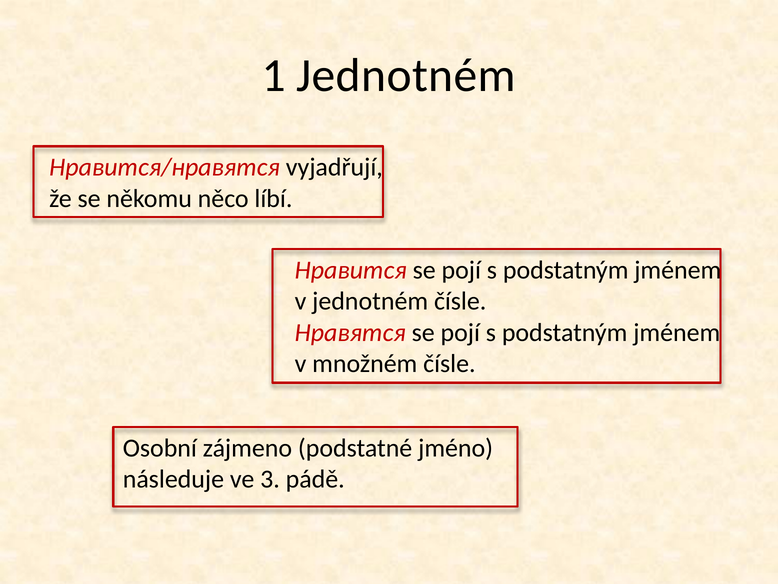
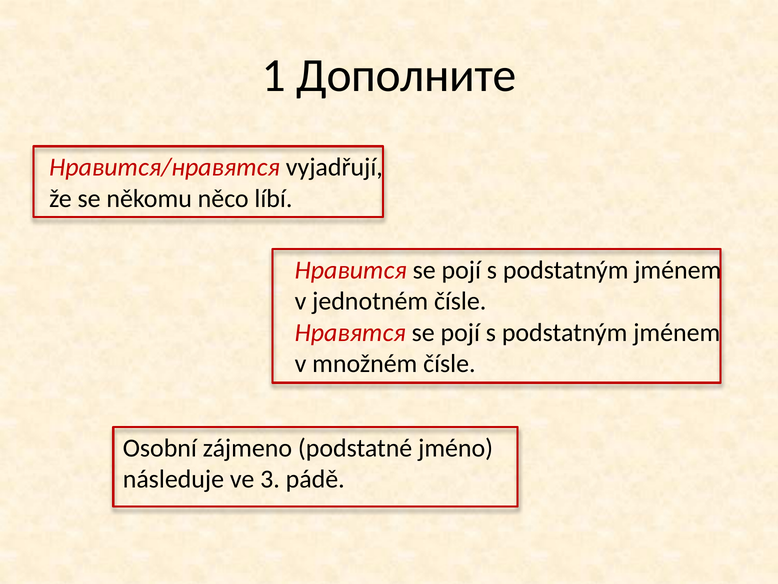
1 Jednotném: Jednotném -> Дополните
